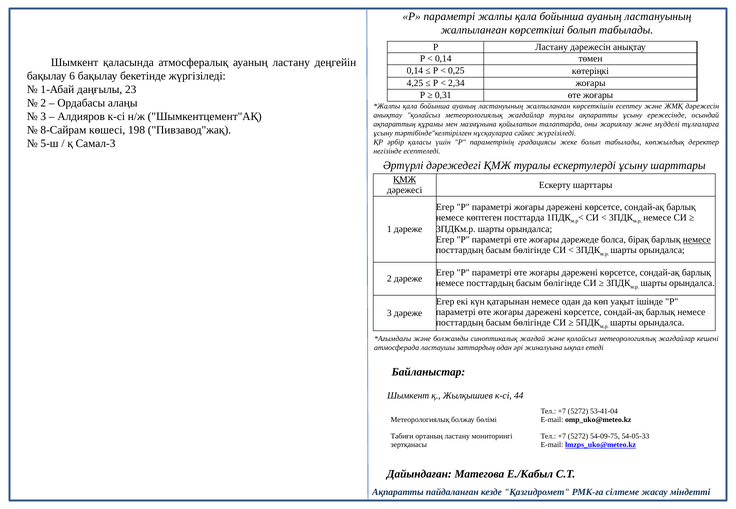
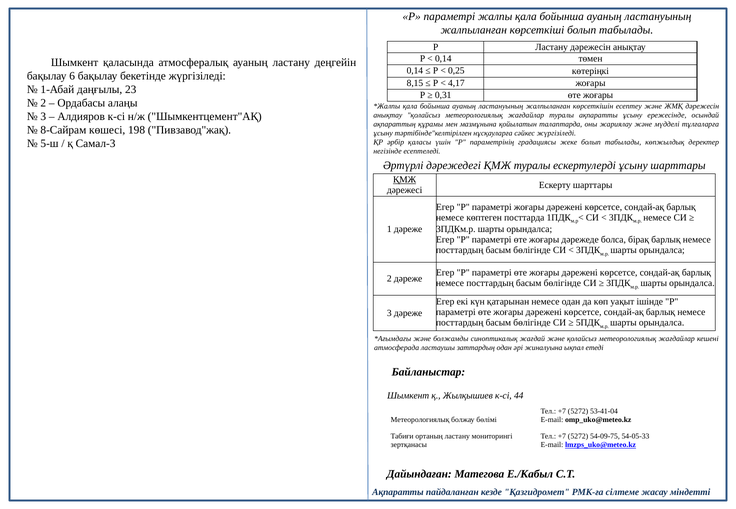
4,25: 4,25 -> 8,15
2,34: 2,34 -> 4,17
немесе at (697, 240) underline: present -> none
